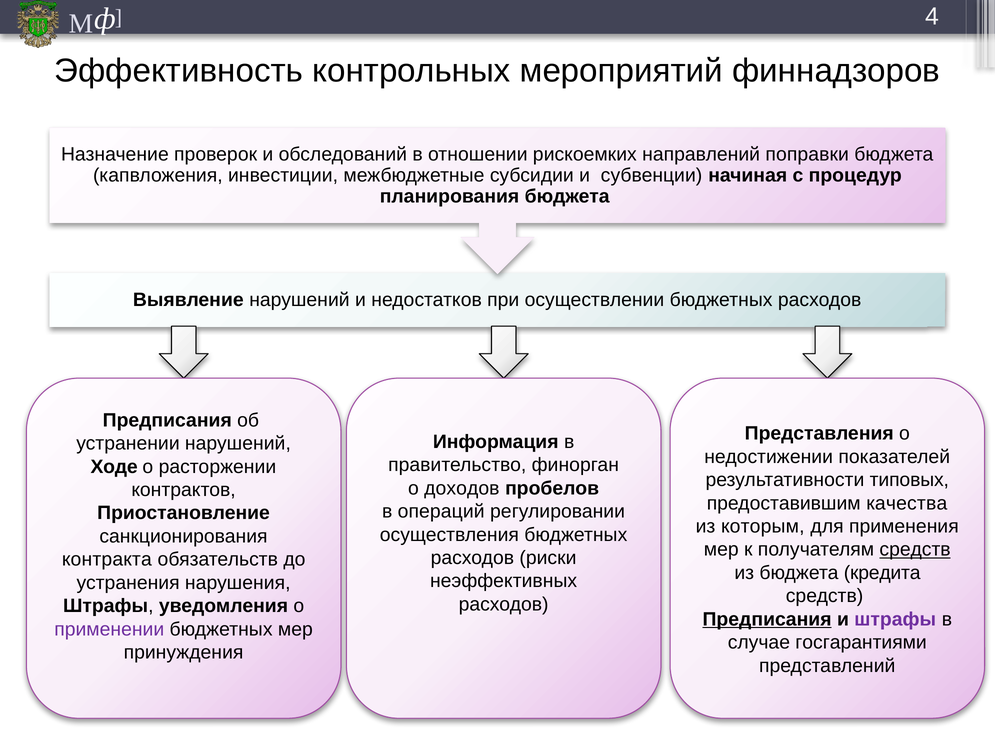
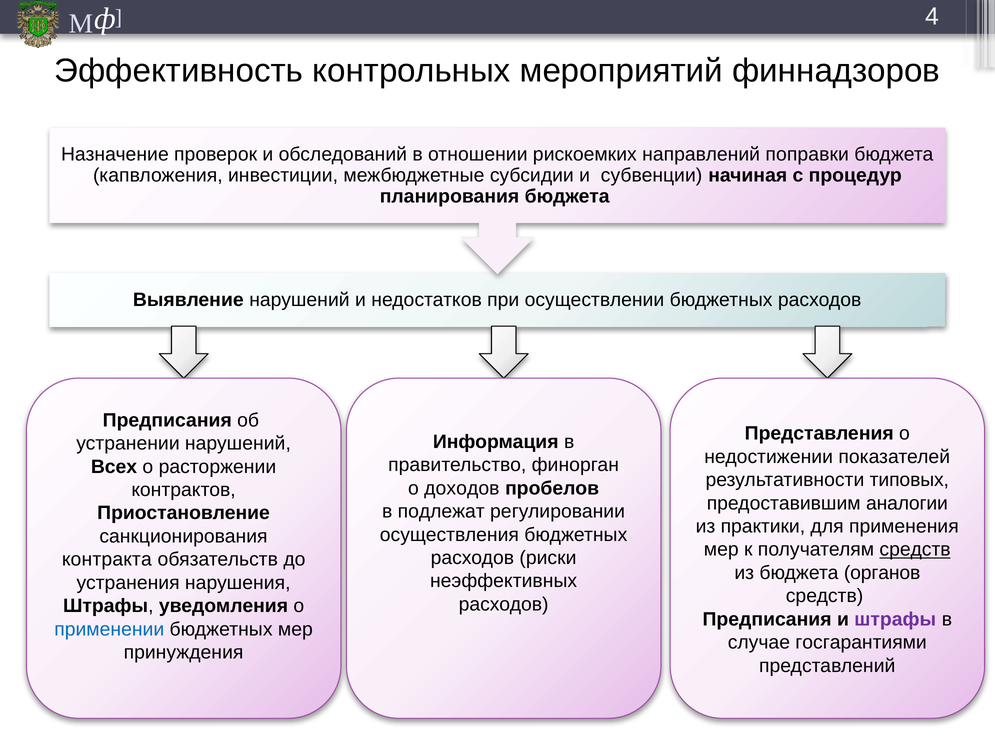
Ходе: Ходе -> Всех
качества: качества -> аналогии
операций: операций -> подлежат
которым: которым -> практики
кредита: кредита -> органов
Предписания at (767, 619) underline: present -> none
применении colour: purple -> blue
